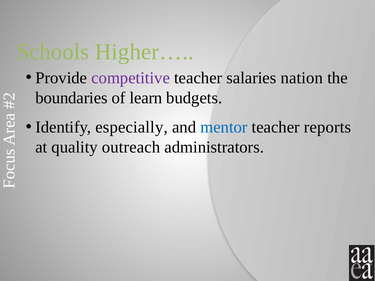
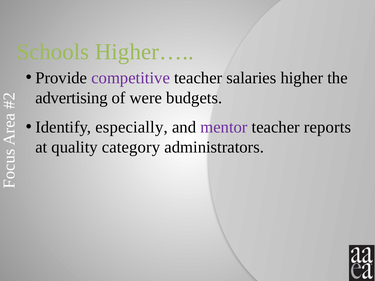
nation: nation -> higher
boundaries: boundaries -> advertising
learn: learn -> were
mentor colour: blue -> purple
outreach: outreach -> category
